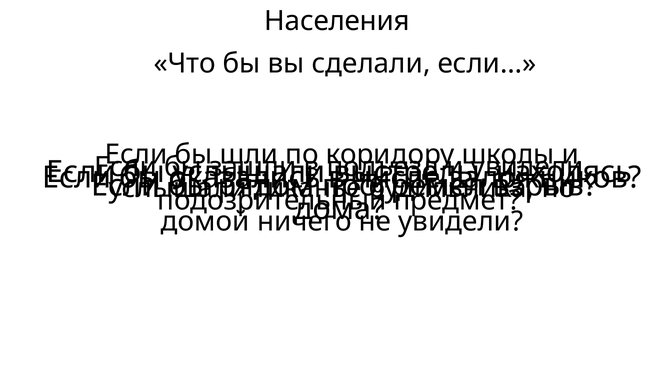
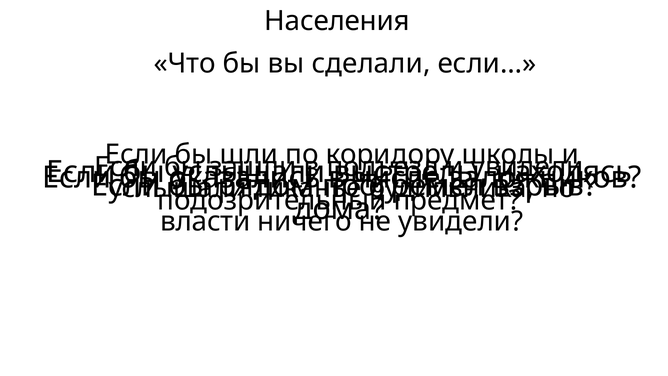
домой: домой -> власти
